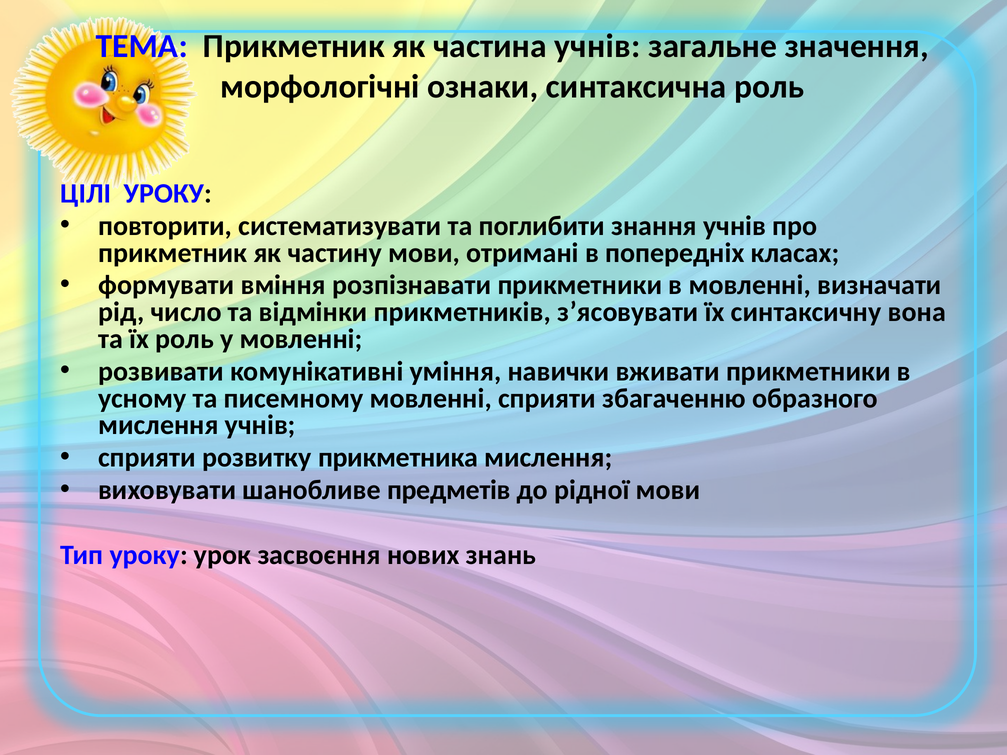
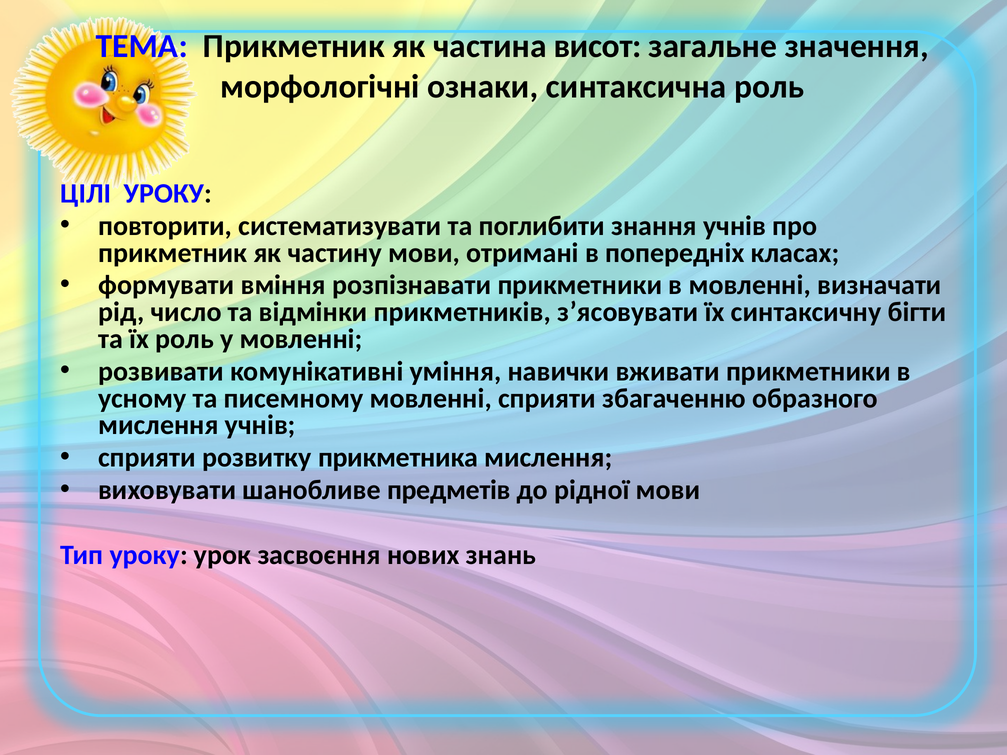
частина учнів: учнів -> висот
вона: вона -> бігти
